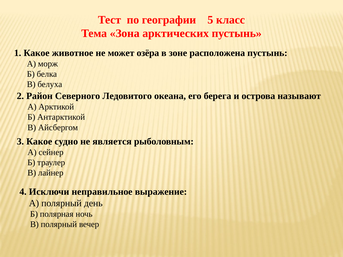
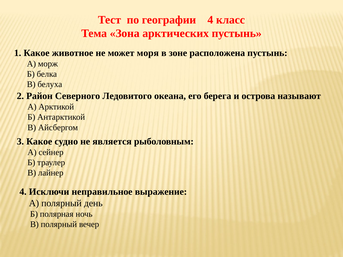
географии 5: 5 -> 4
озёра: озёра -> моря
